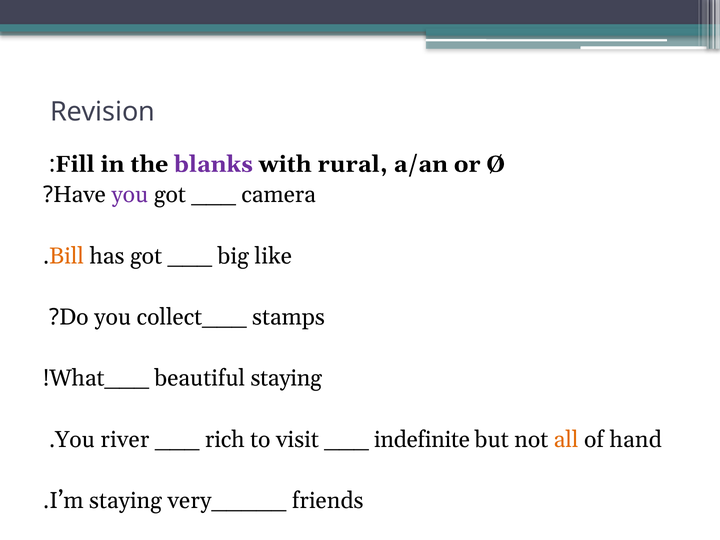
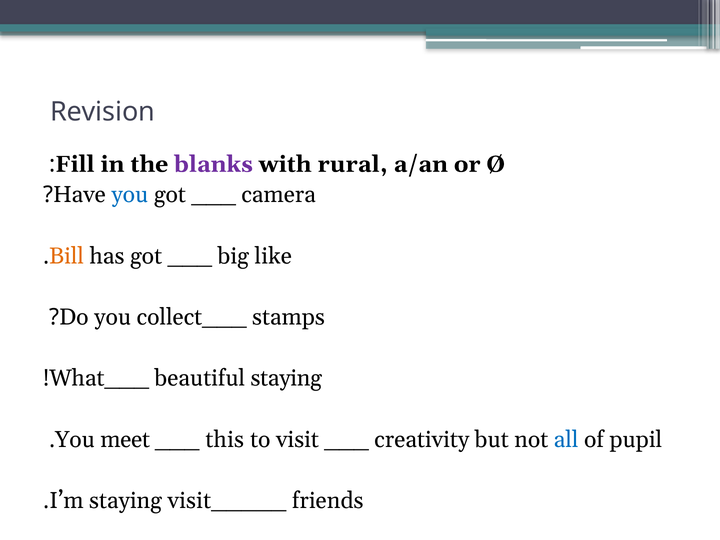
you at (130, 195) colour: purple -> blue
river: river -> meet
rich: rich -> this
indefinite: indefinite -> creativity
all colour: orange -> blue
hand: hand -> pupil
very_____: very_____ -> visit_____
